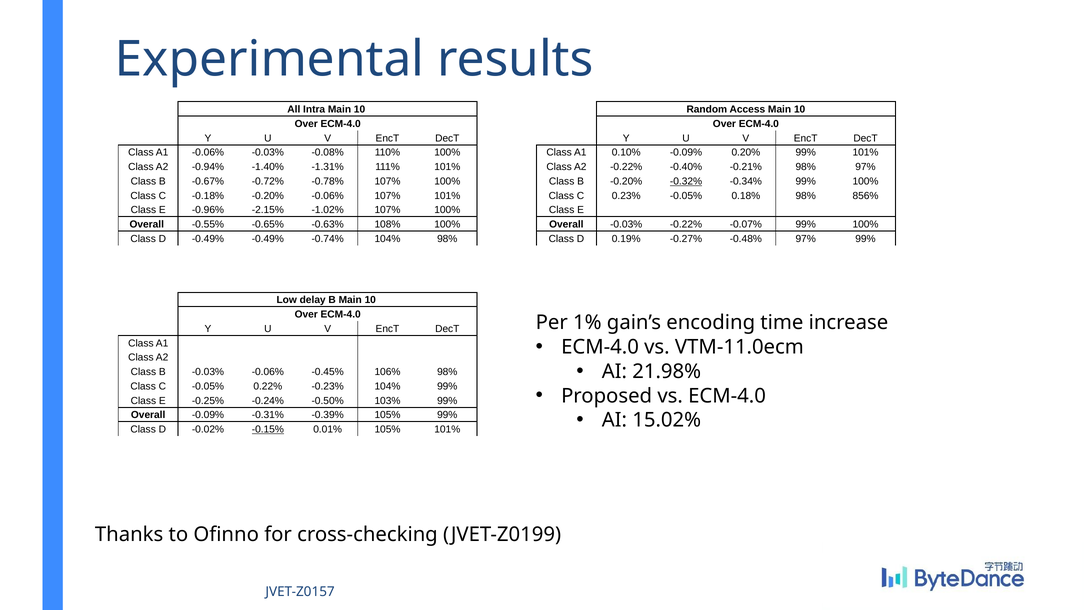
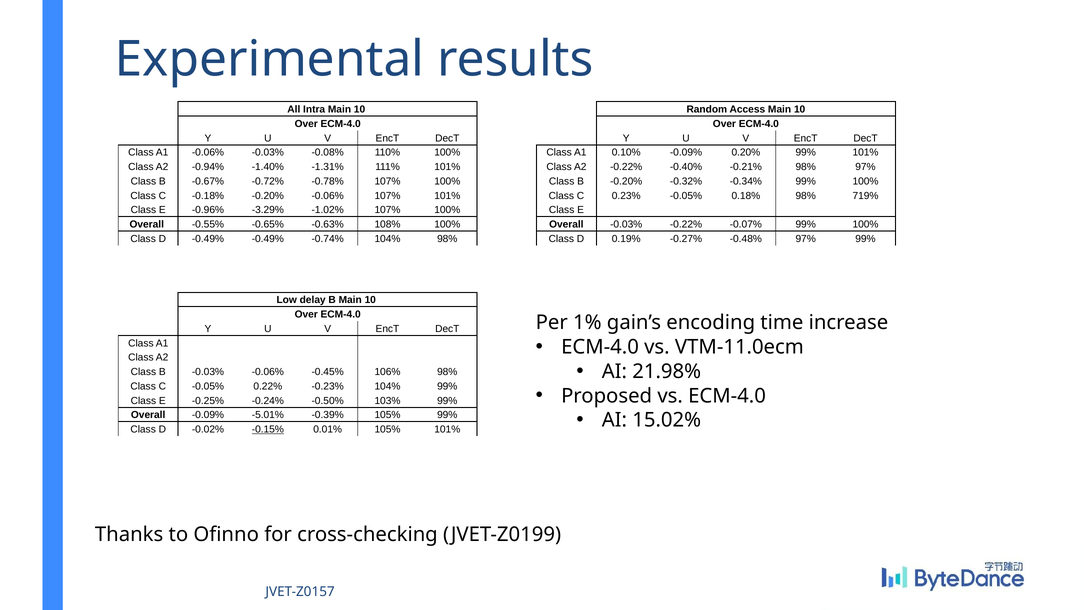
-0.32% underline: present -> none
856%: 856% -> 719%
-2.15%: -2.15% -> -3.29%
-0.31%: -0.31% -> -5.01%
